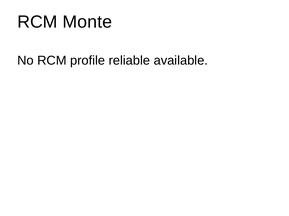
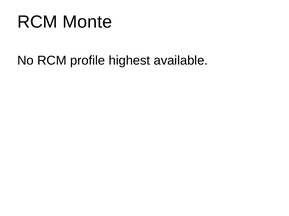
reliable: reliable -> highest
